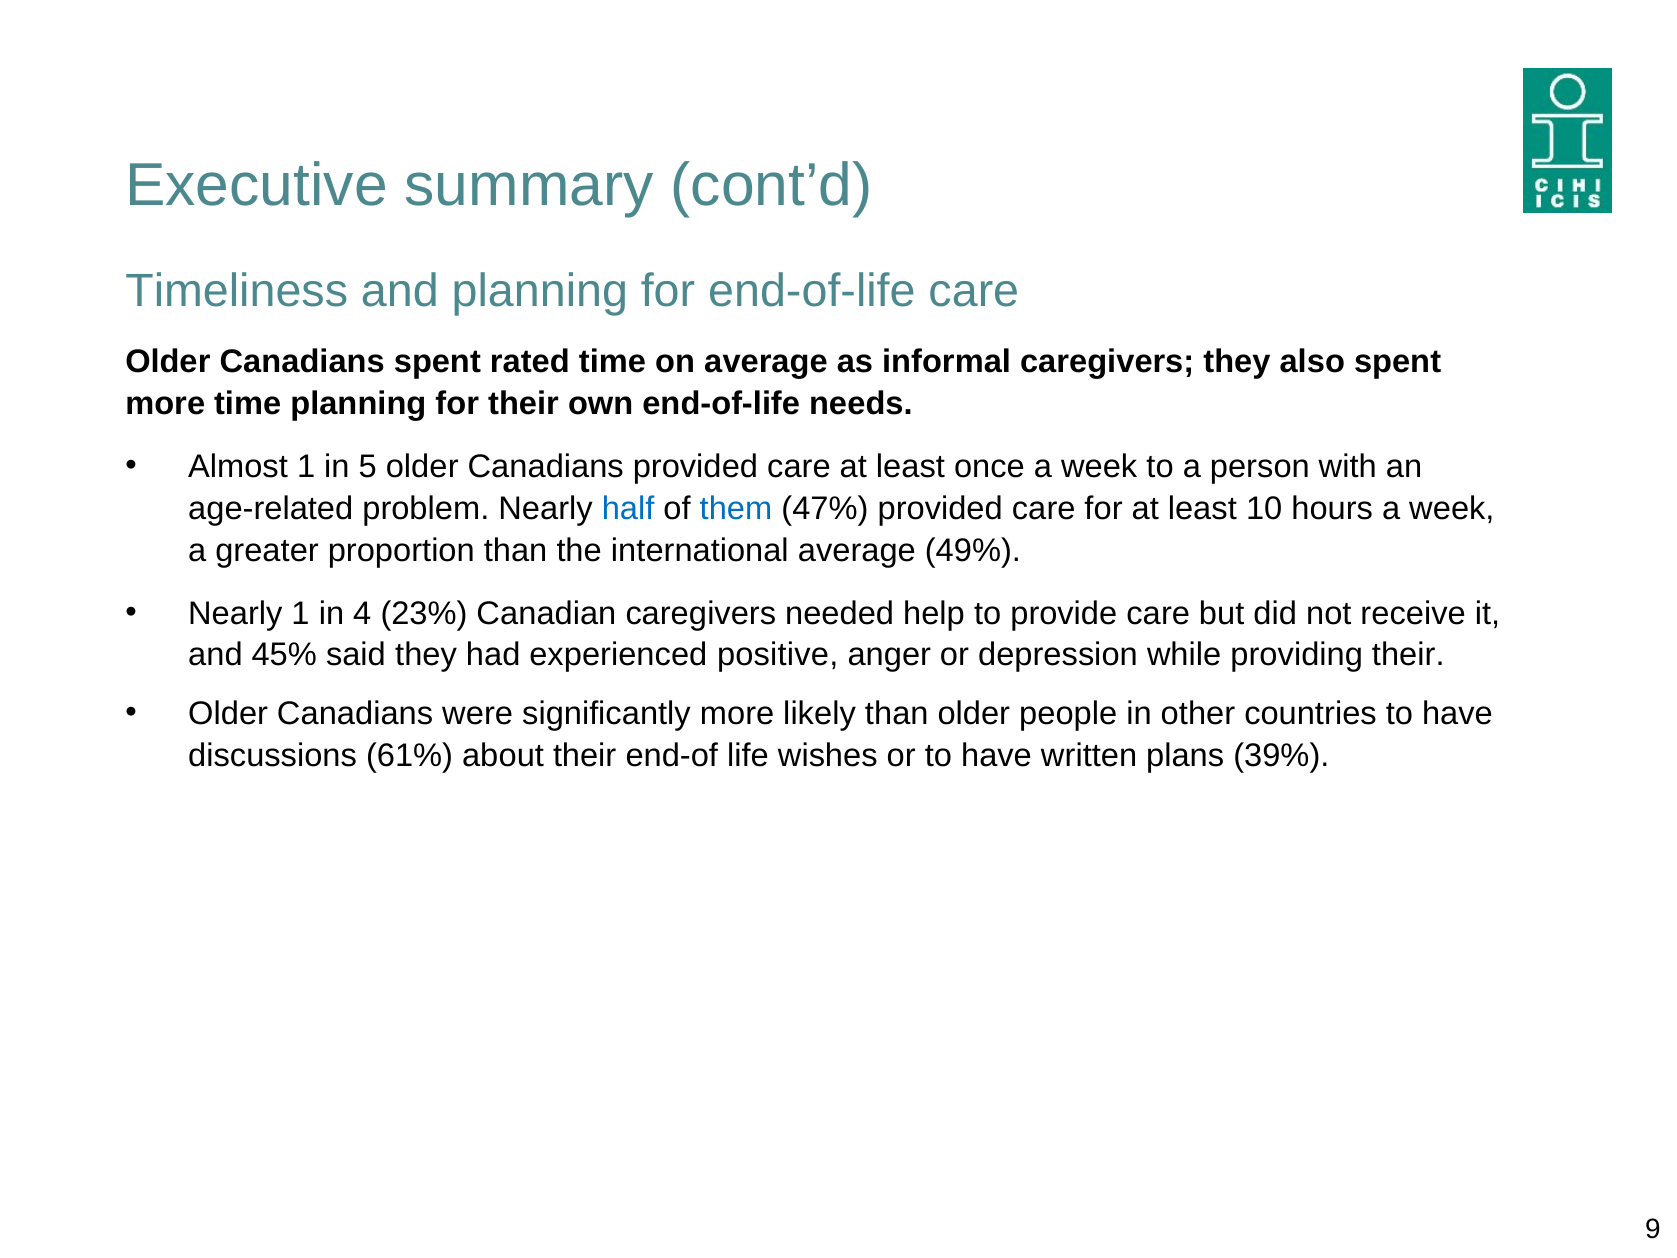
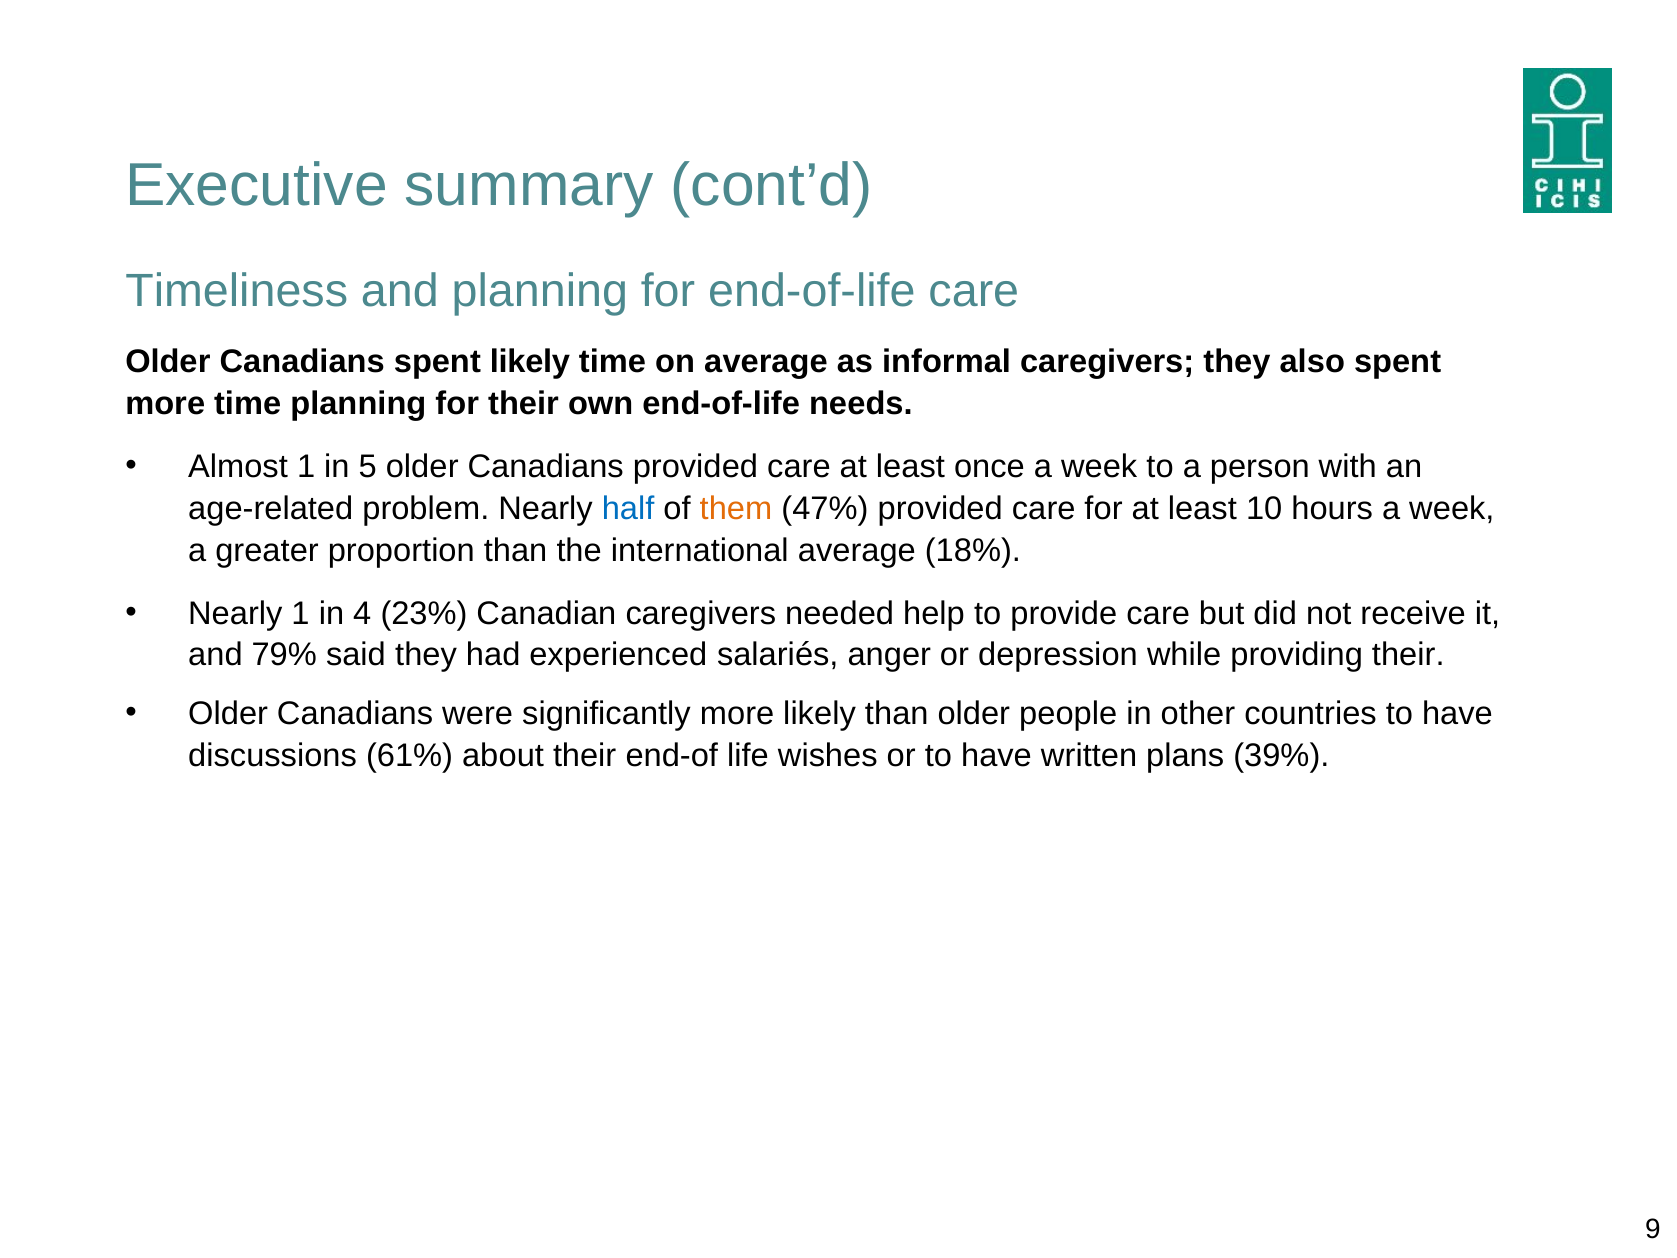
spent rated: rated -> likely
them colour: blue -> orange
49%: 49% -> 18%
45%: 45% -> 79%
positive: positive -> salariés
